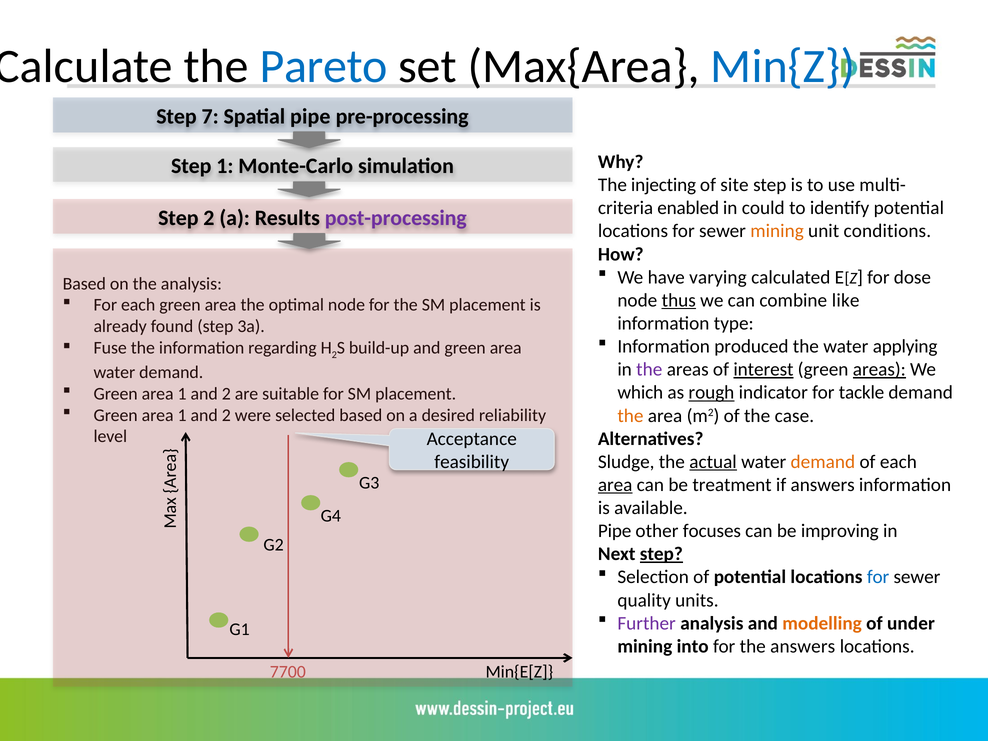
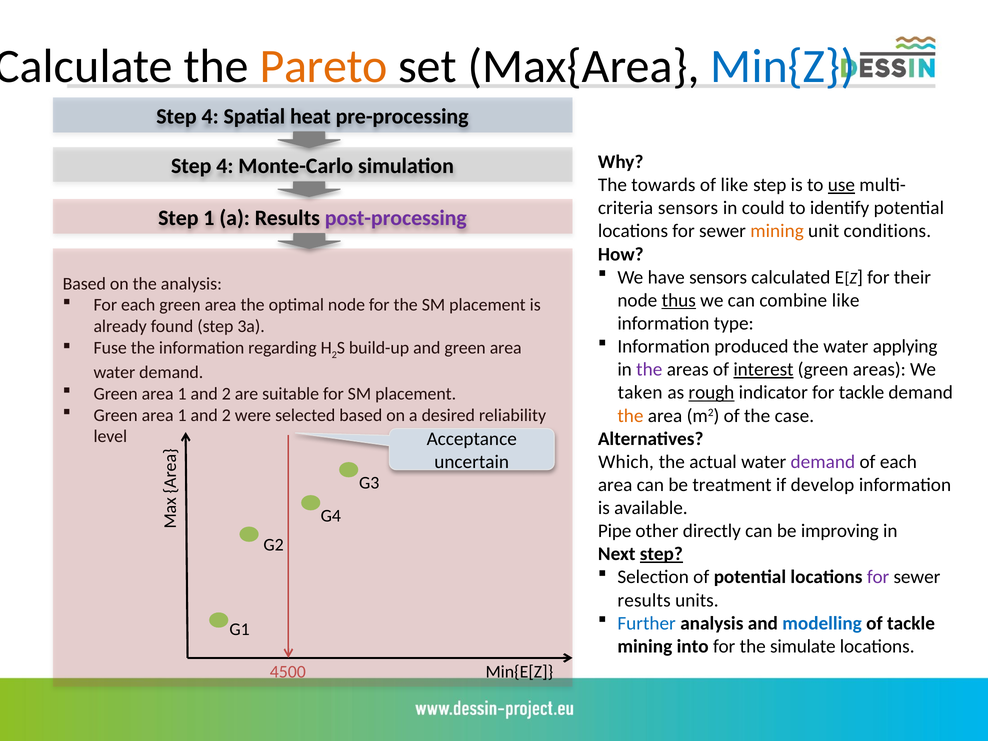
Pareto colour: blue -> orange
7 at (210, 116): 7 -> 4
Spatial pipe: pipe -> heat
1 at (225, 166): 1 -> 4
injecting: injecting -> towards
of site: site -> like
use underline: none -> present
enabled at (688, 208): enabled -> sensors
Step 2: 2 -> 1
have varying: varying -> sensors
dose: dose -> their
areas at (879, 370) underline: present -> none
which: which -> taken
Sludge: Sludge -> Which
actual underline: present -> none
demand at (823, 462) colour: orange -> purple
feasibility: feasibility -> uncertain
area at (615, 485) underline: present -> none
if answers: answers -> develop
focuses: focuses -> directly
for at (878, 577) colour: blue -> purple
quality at (644, 600): quality -> results
Further colour: purple -> blue
modelling colour: orange -> blue
of under: under -> tackle
the answers: answers -> simulate
7700: 7700 -> 4500
